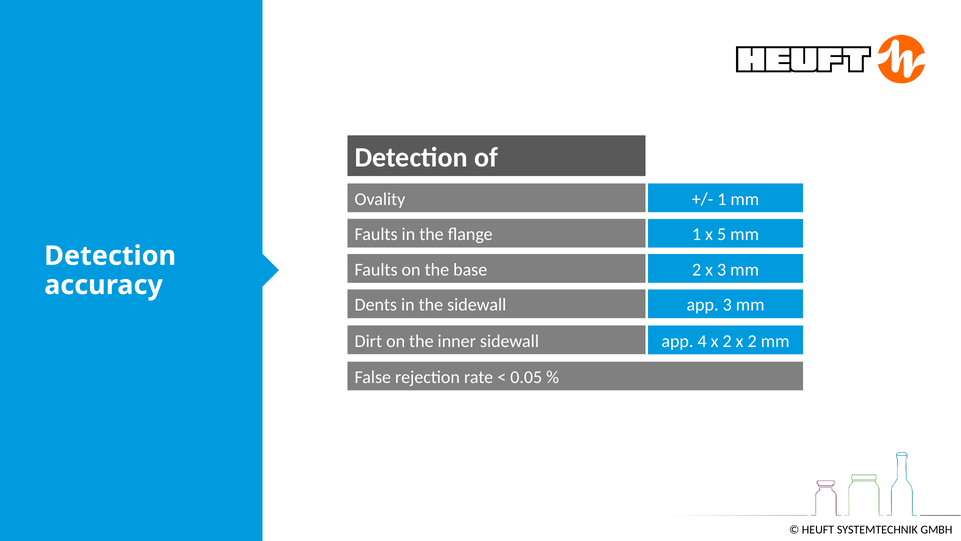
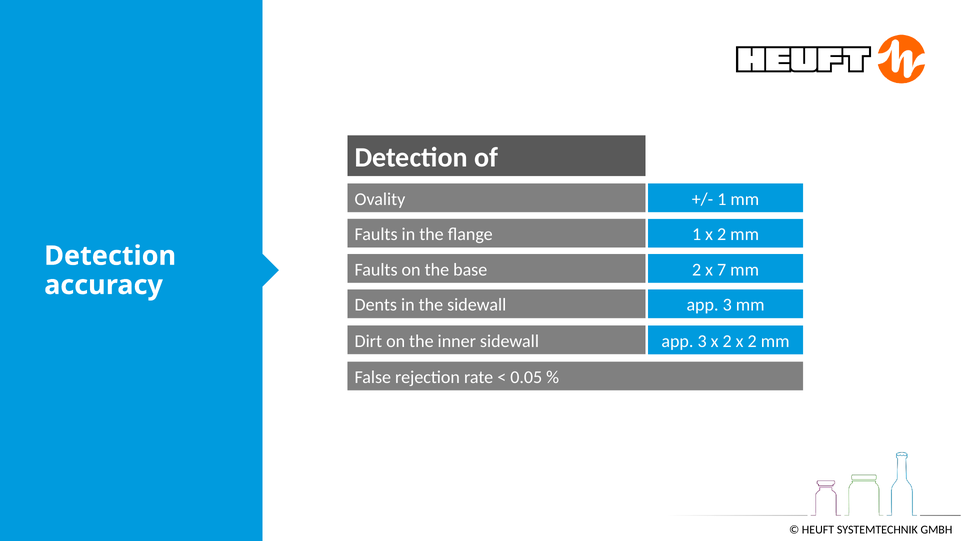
1 x 5: 5 -> 2
x 3: 3 -> 7
4 at (702, 341): 4 -> 3
